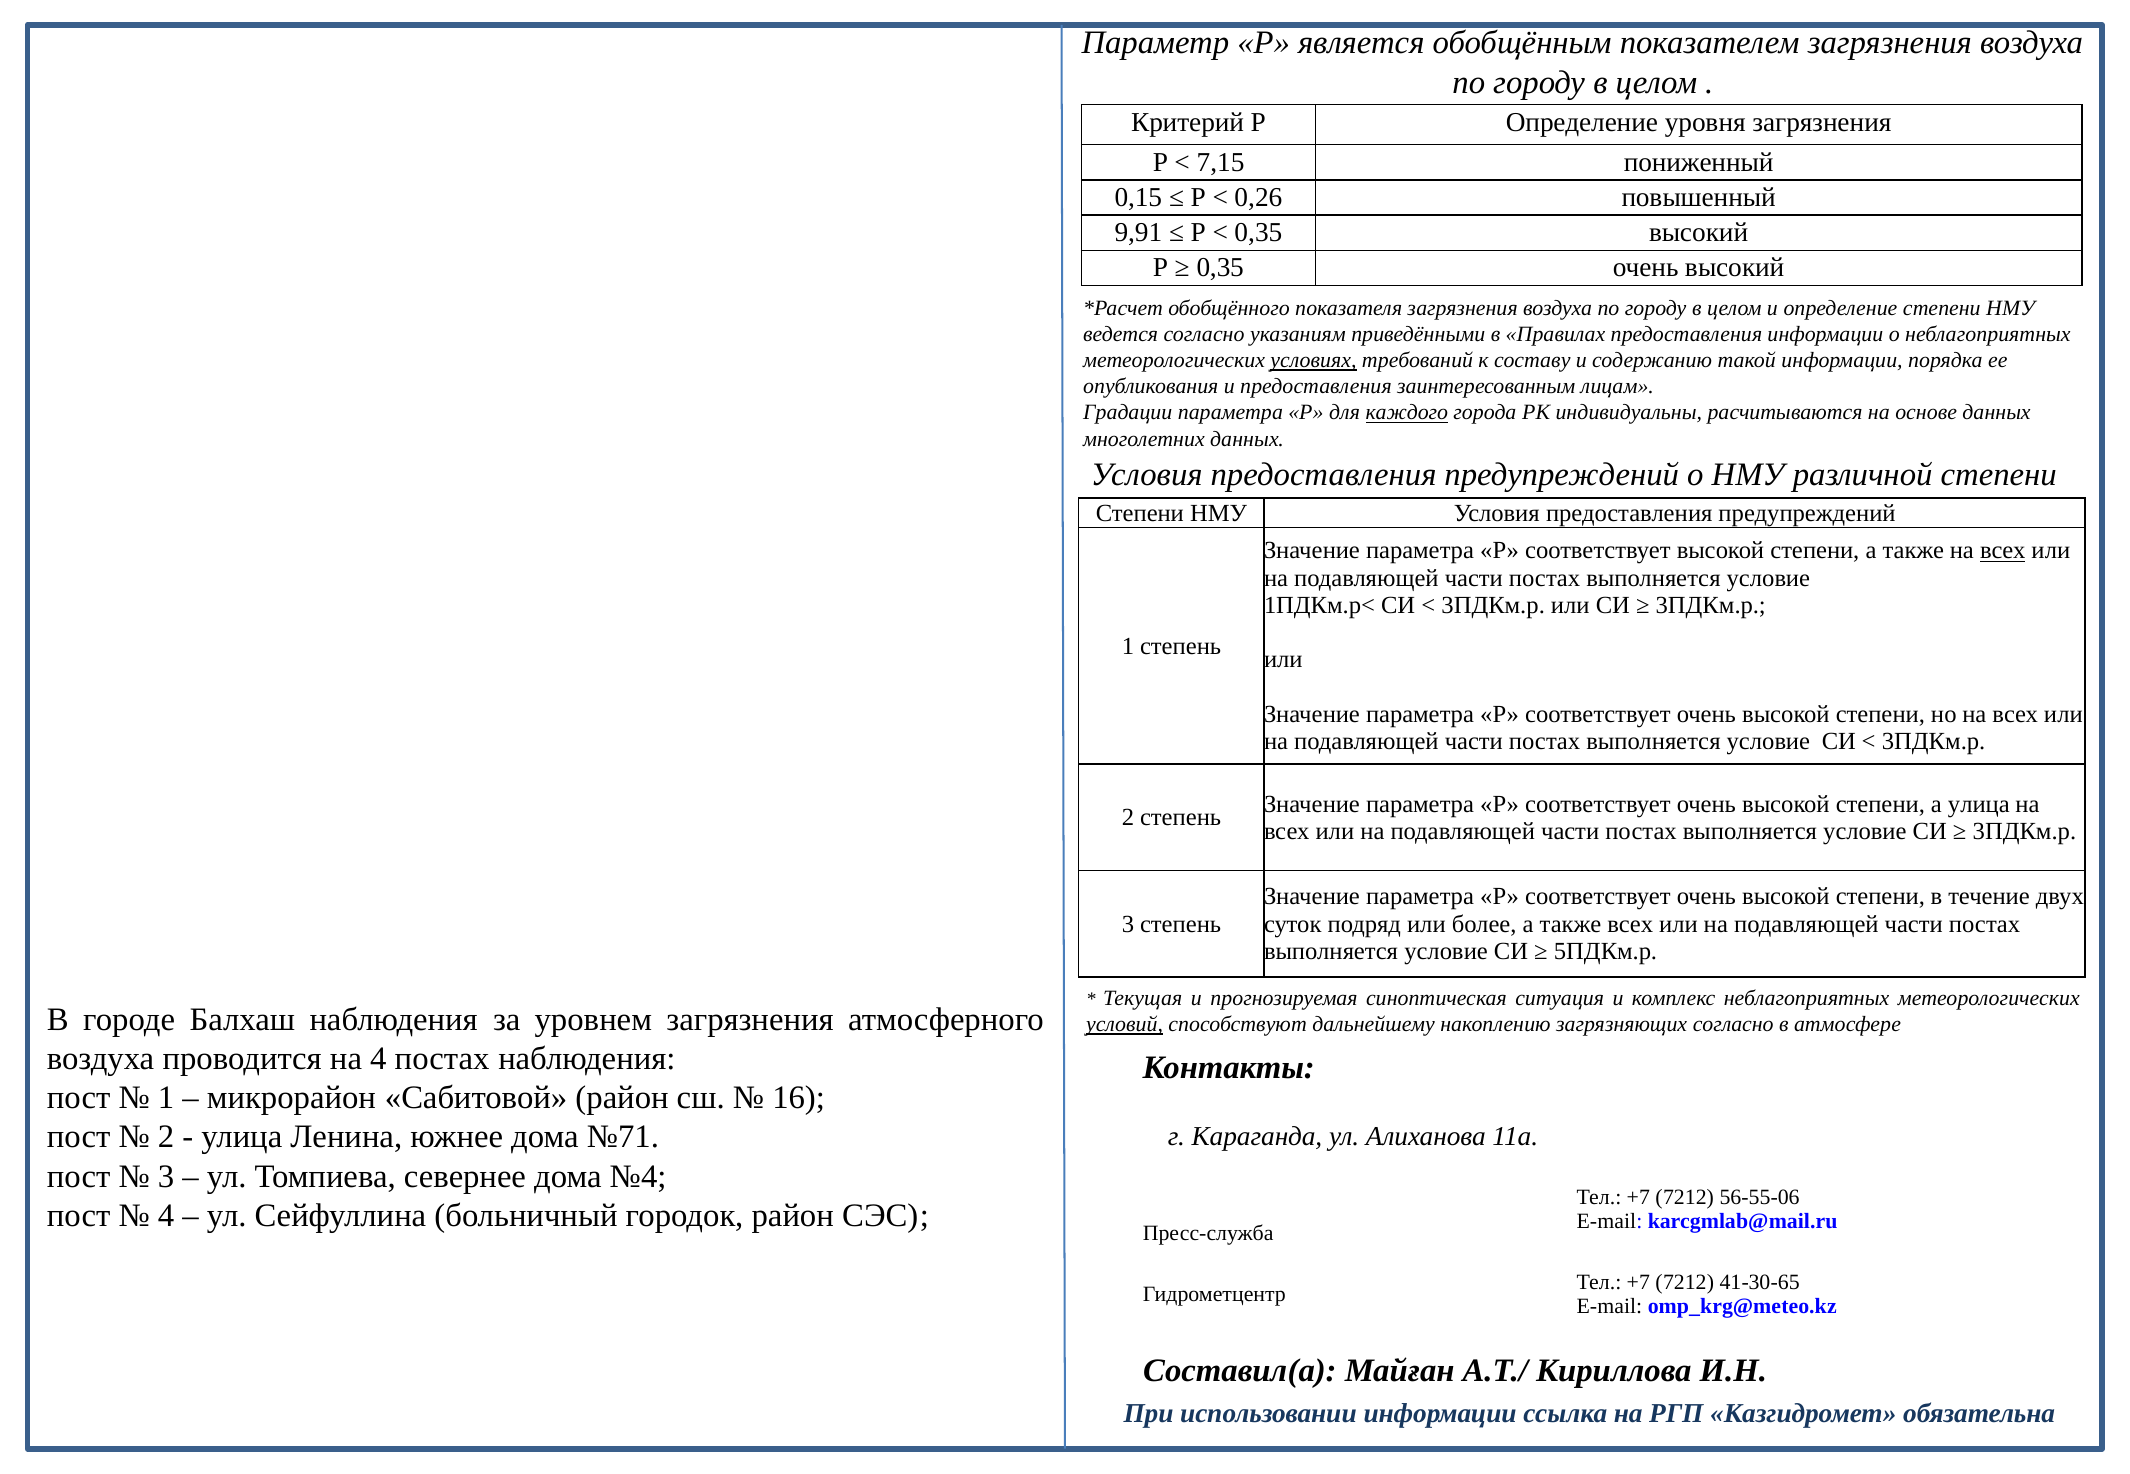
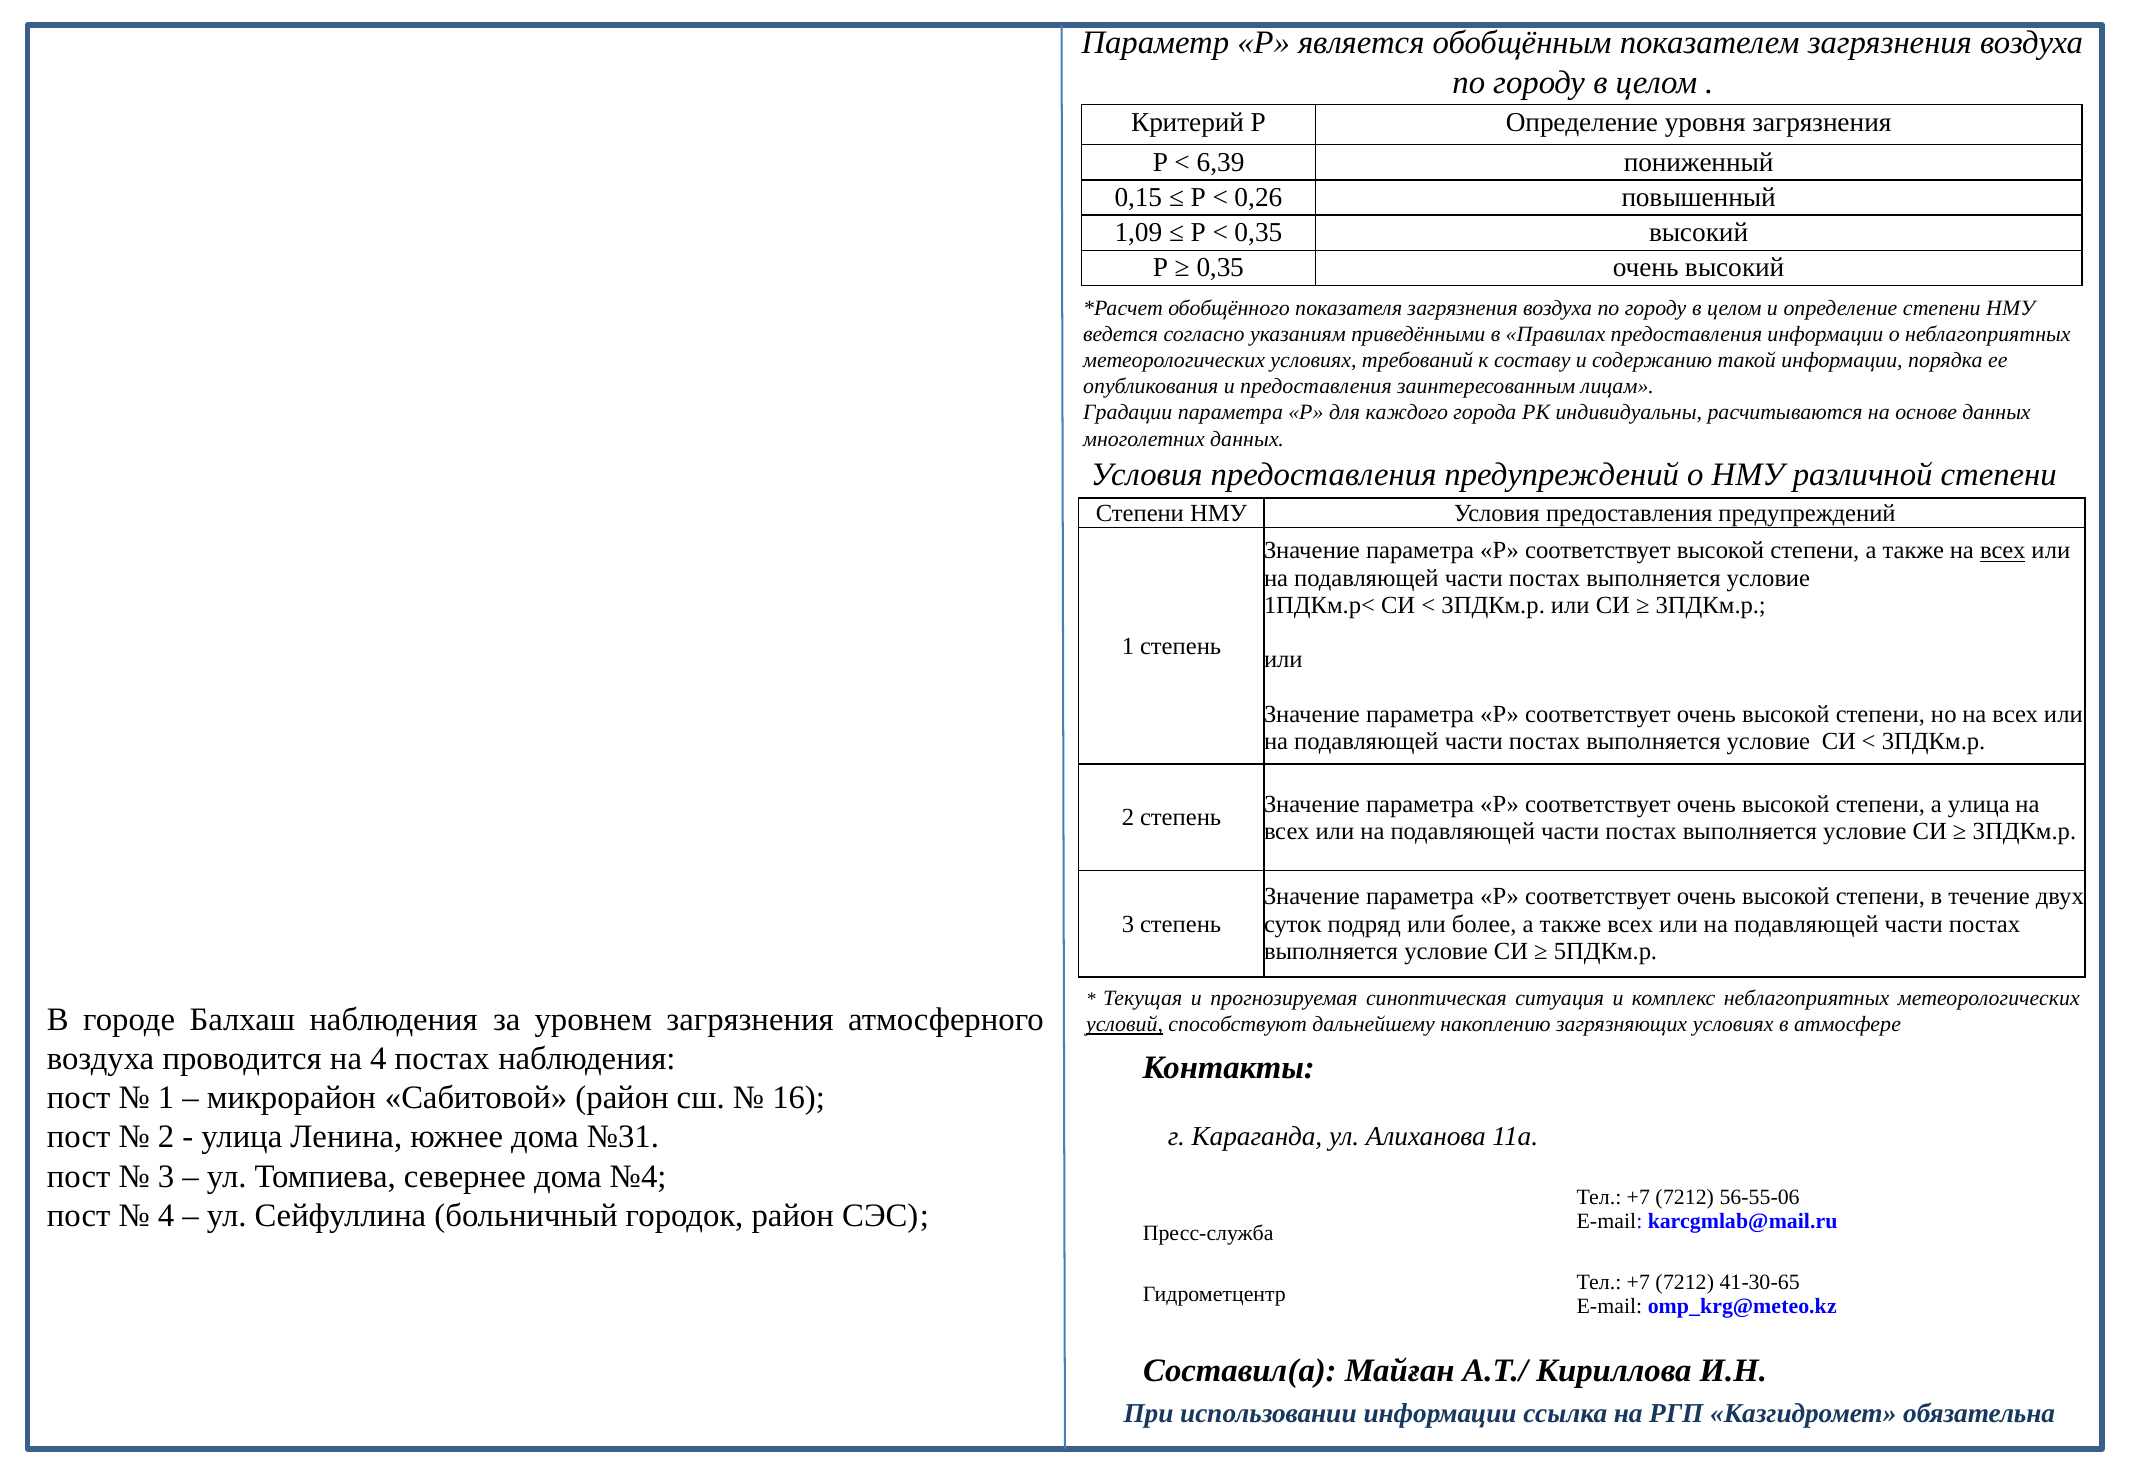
7,15: 7,15 -> 6,39
9,91: 9,91 -> 1,09
условиях at (1313, 361) underline: present -> none
каждого underline: present -> none
загрязняющих согласно: согласно -> условиях
№71: №71 -> №31
